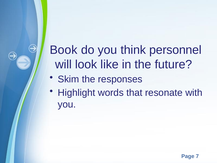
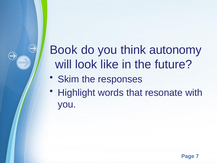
personnel: personnel -> autonomy
